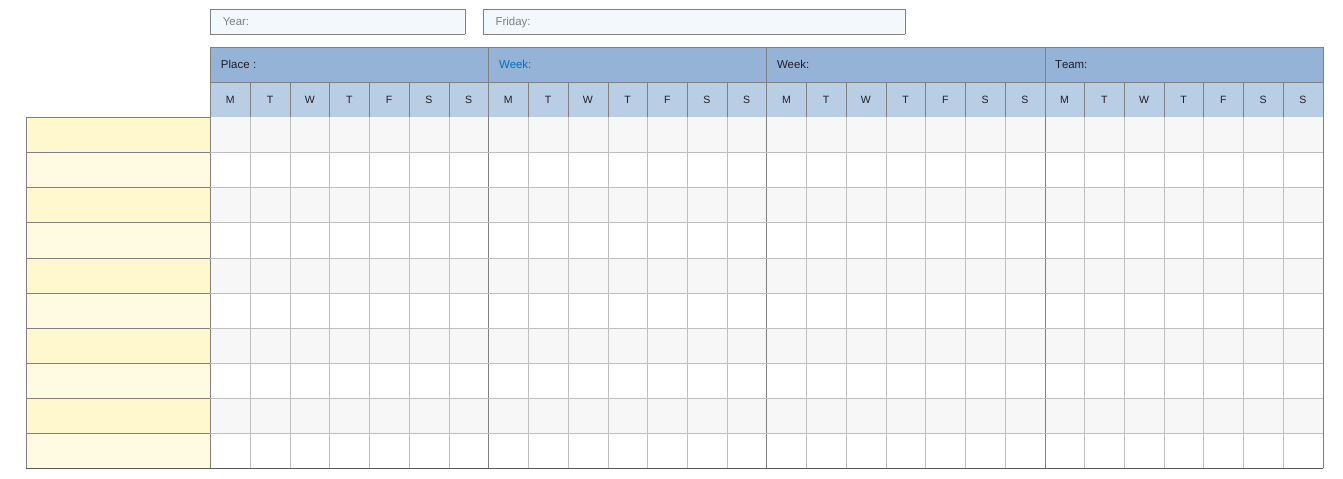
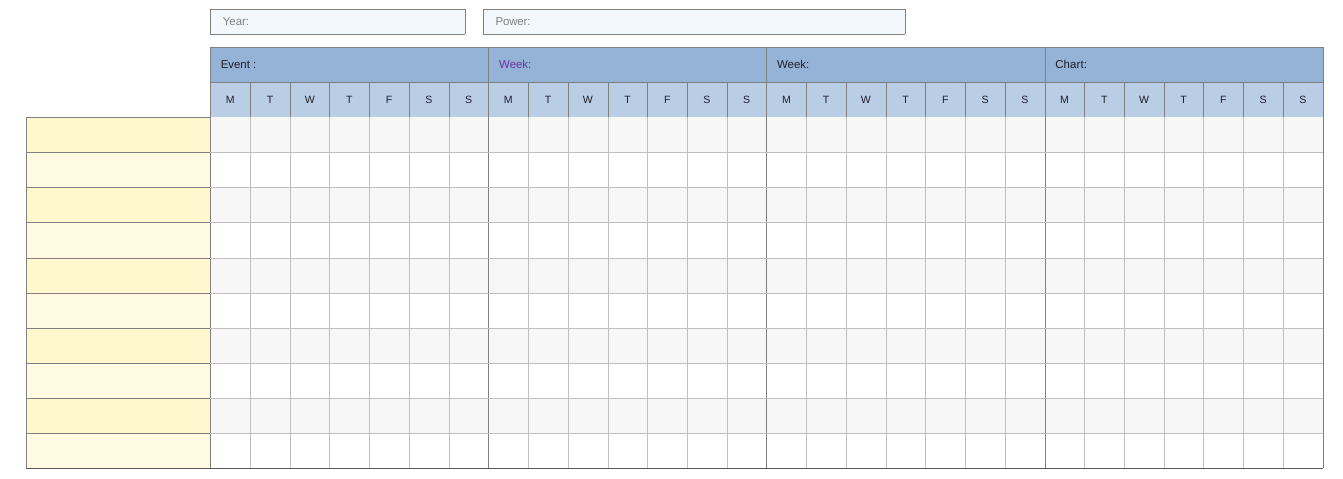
Friday: Friday -> Power
Place: Place -> Event
Week at (515, 65) colour: blue -> purple
Team: Team -> Chart
